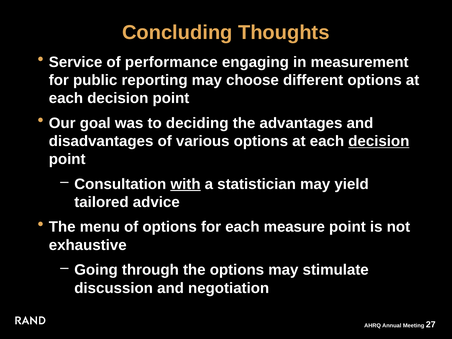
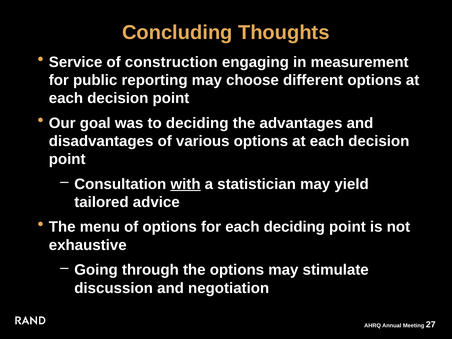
performance: performance -> construction
decision at (379, 141) underline: present -> none
each measure: measure -> deciding
